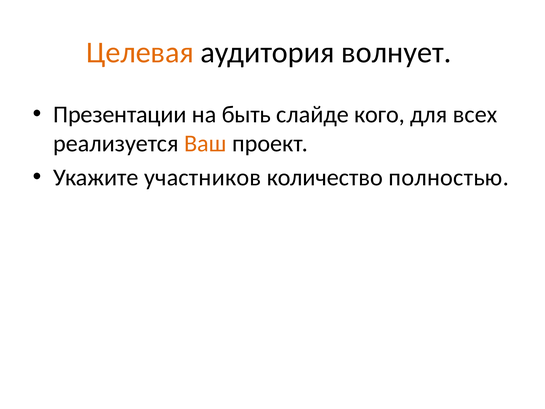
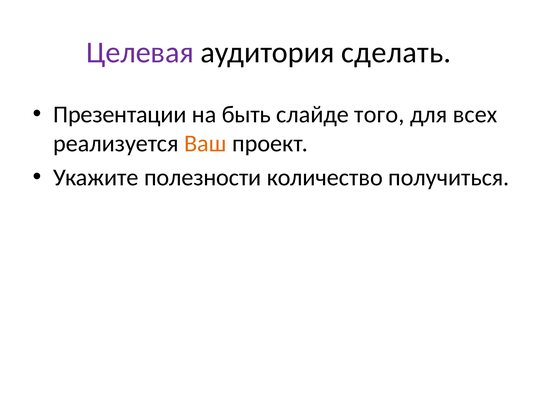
Целевая colour: orange -> purple
волнует: волнует -> сделать
кого: кого -> того
участников: участников -> полезности
полностью: полностью -> получиться
